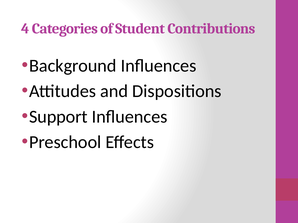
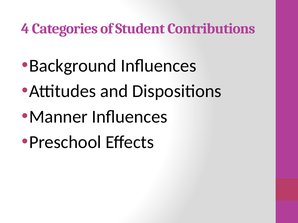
Support: Support -> Manner
